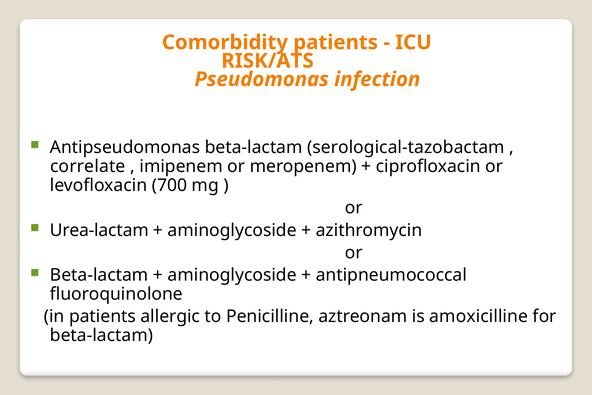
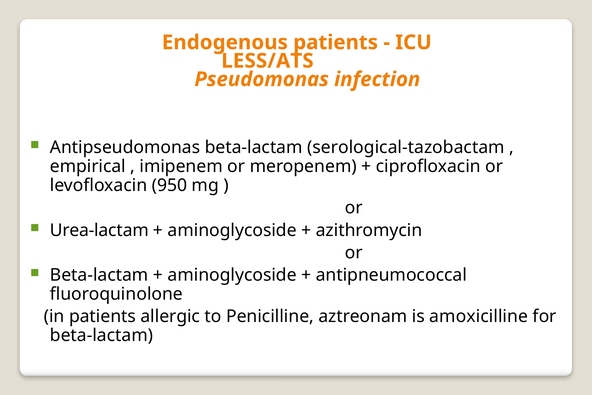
Comorbidity: Comorbidity -> Endogenous
RISK/ATS: RISK/ATS -> LESS/ATS
correlate: correlate -> empirical
700: 700 -> 950
